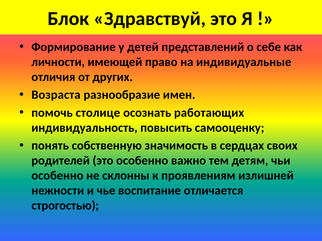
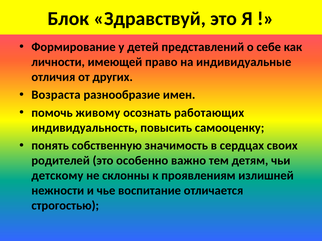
столице: столице -> живому
особенно at (57, 176): особенно -> детскому
